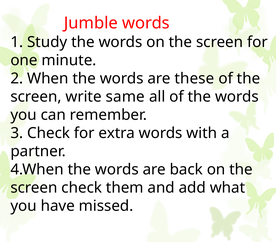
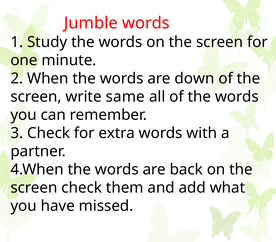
these: these -> down
